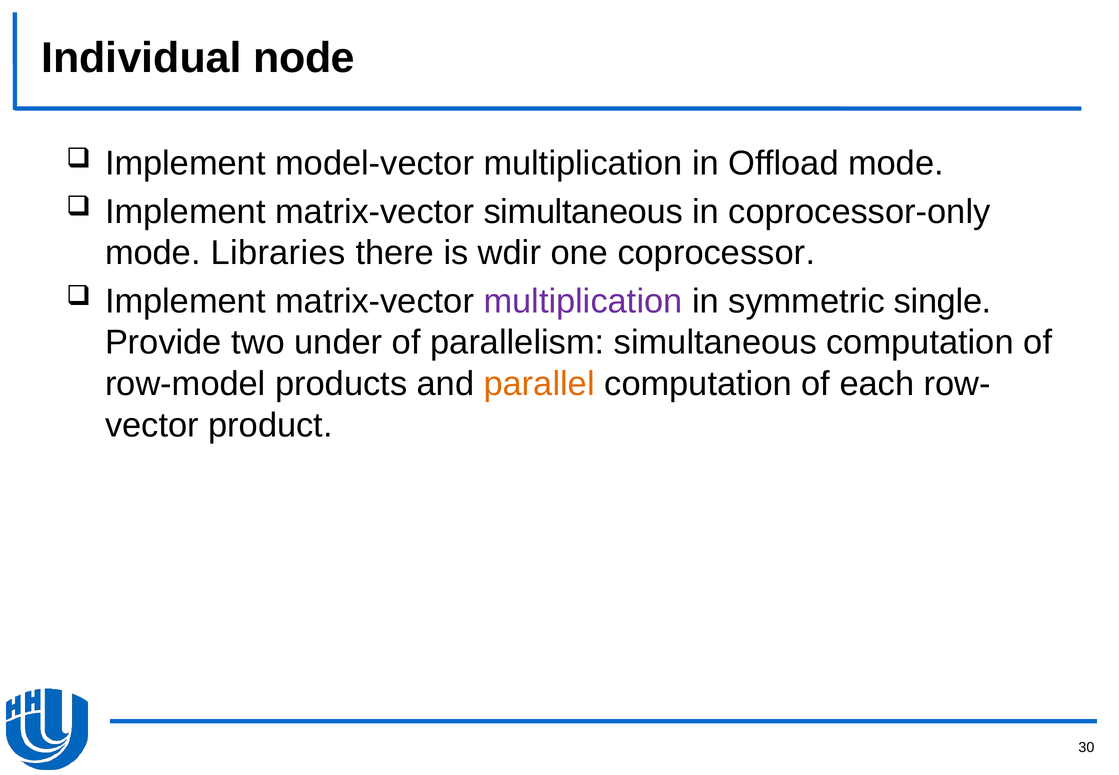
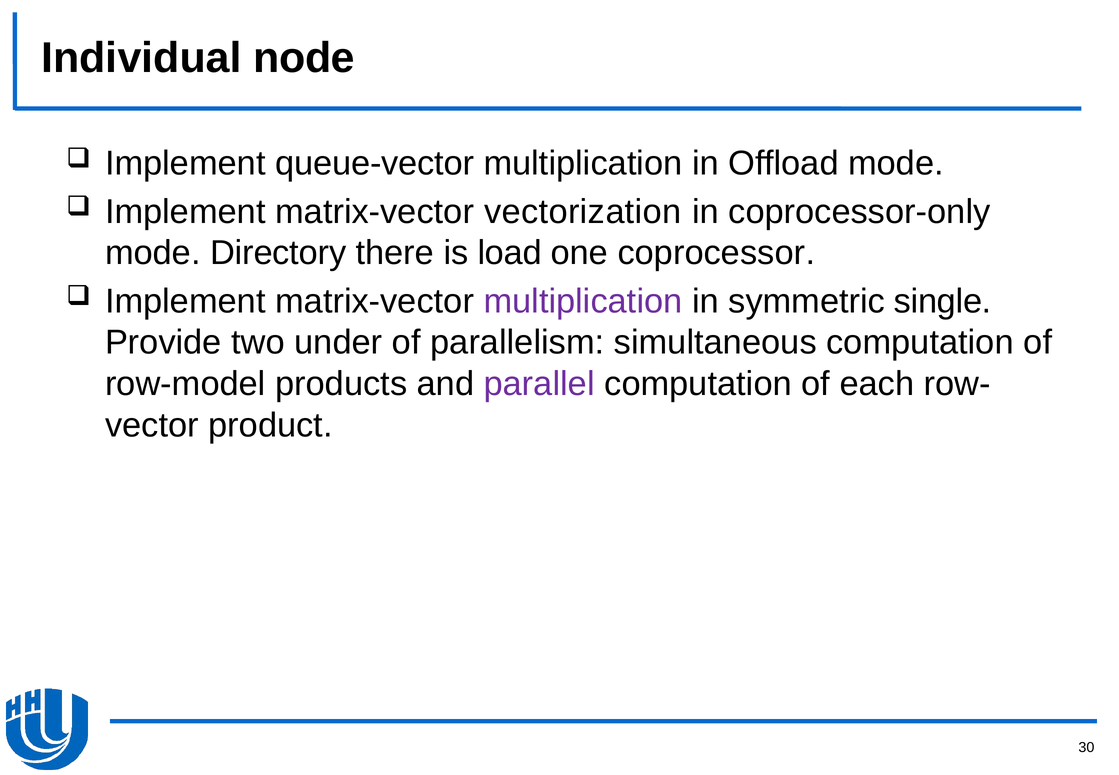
model-vector: model-vector -> queue-vector
matrix-vector simultaneous: simultaneous -> vectorization
Libraries: Libraries -> Directory
wdir: wdir -> load
parallel colour: orange -> purple
